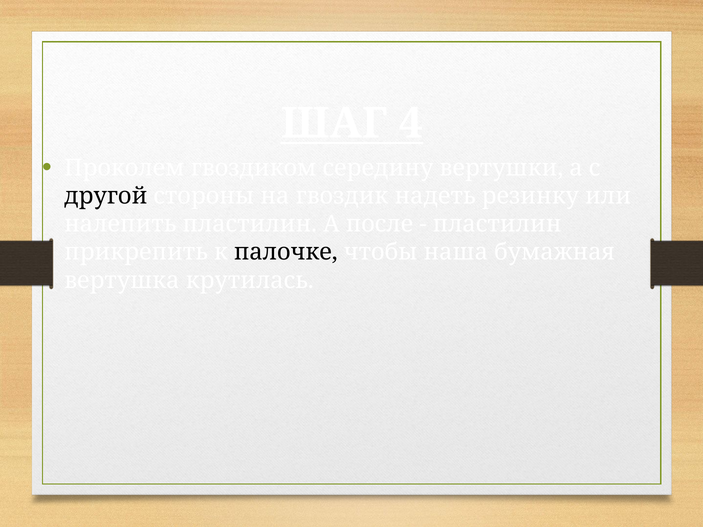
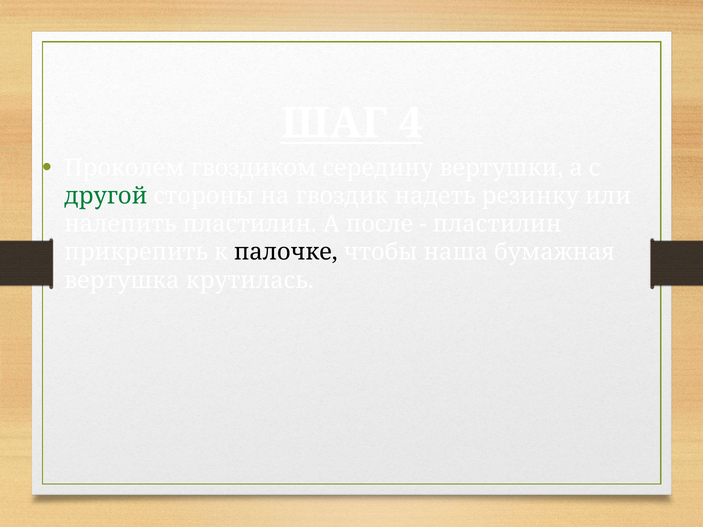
другой colour: black -> green
